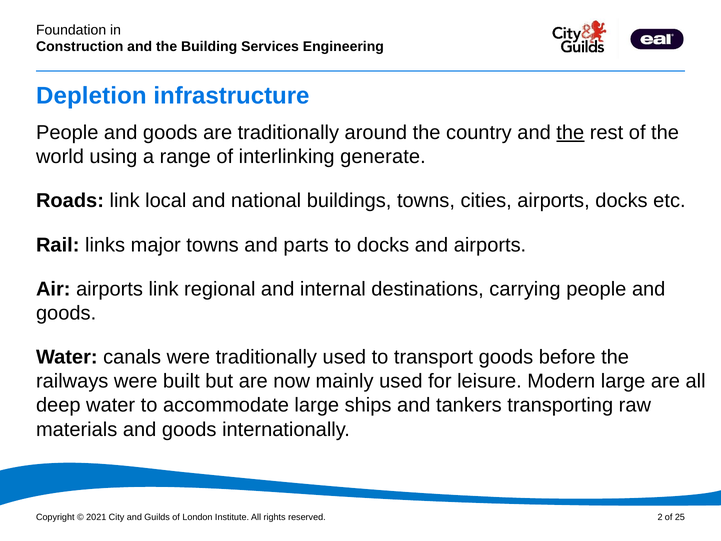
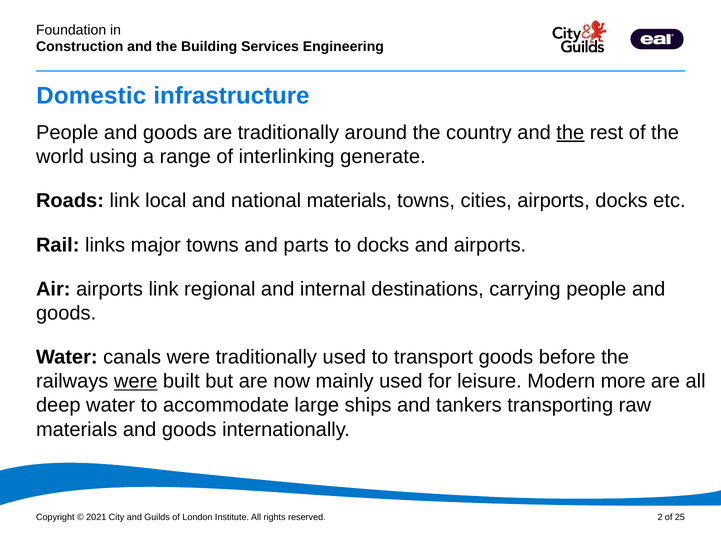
Depletion: Depletion -> Domestic
national buildings: buildings -> materials
were at (136, 381) underline: none -> present
Modern large: large -> more
